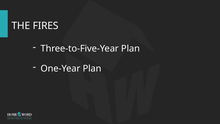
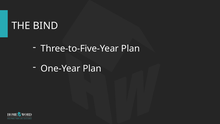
FIRES: FIRES -> BIND
